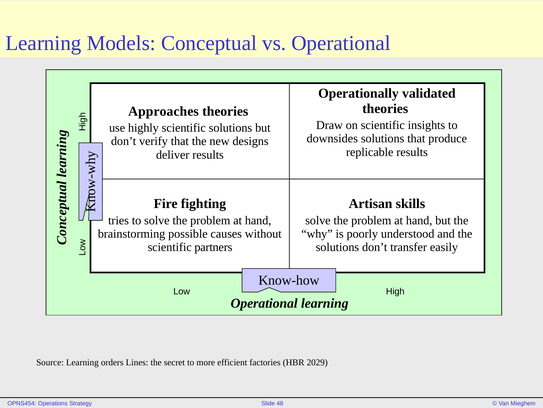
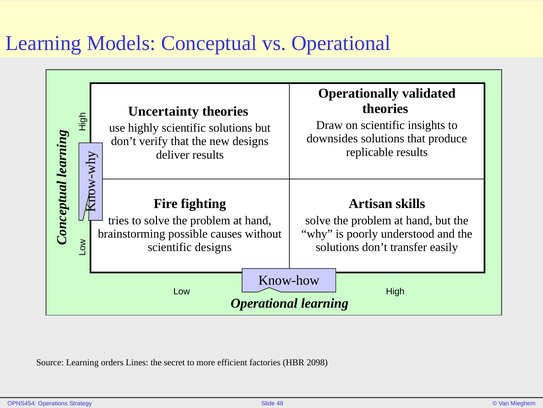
Approaches: Approaches -> Uncertainty
scientific partners: partners -> designs
2029: 2029 -> 2098
